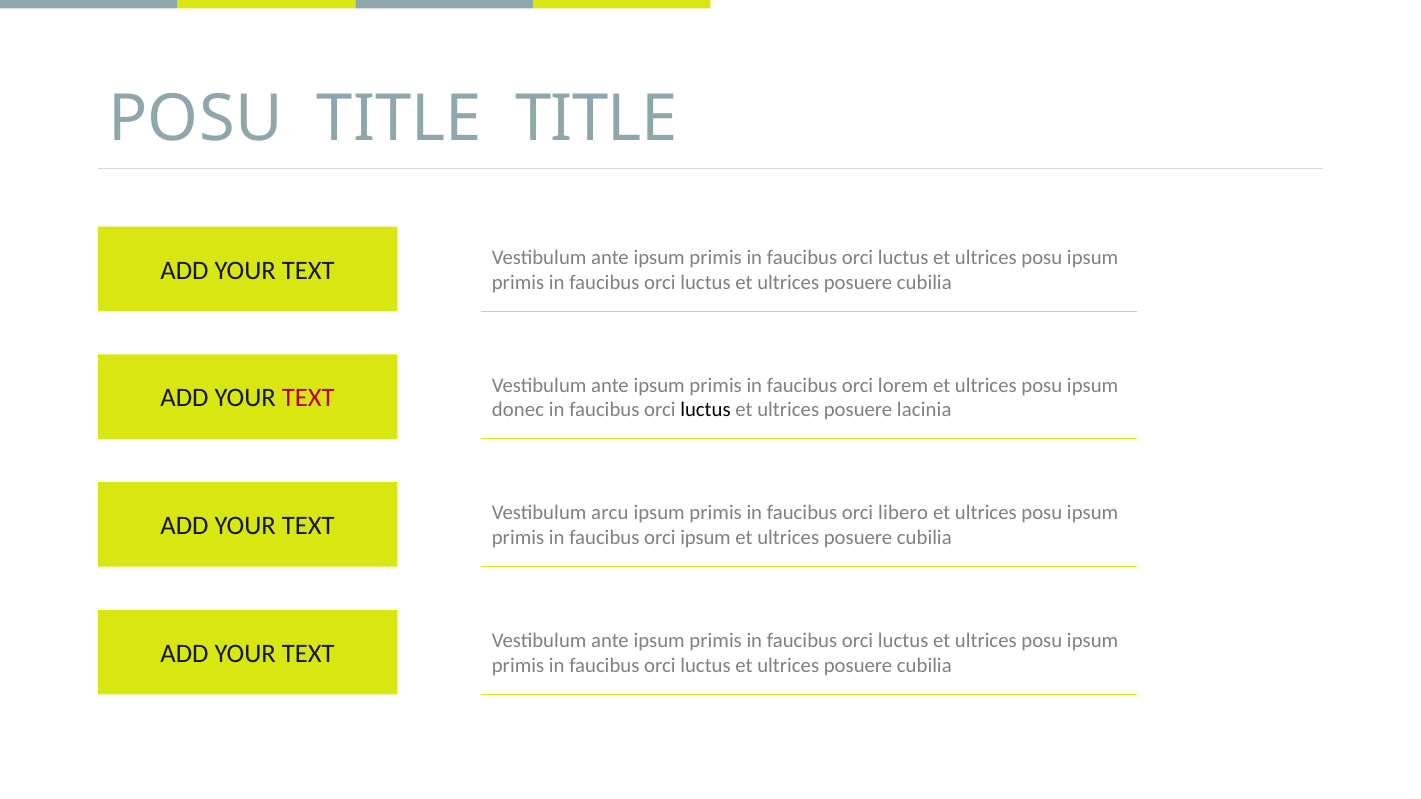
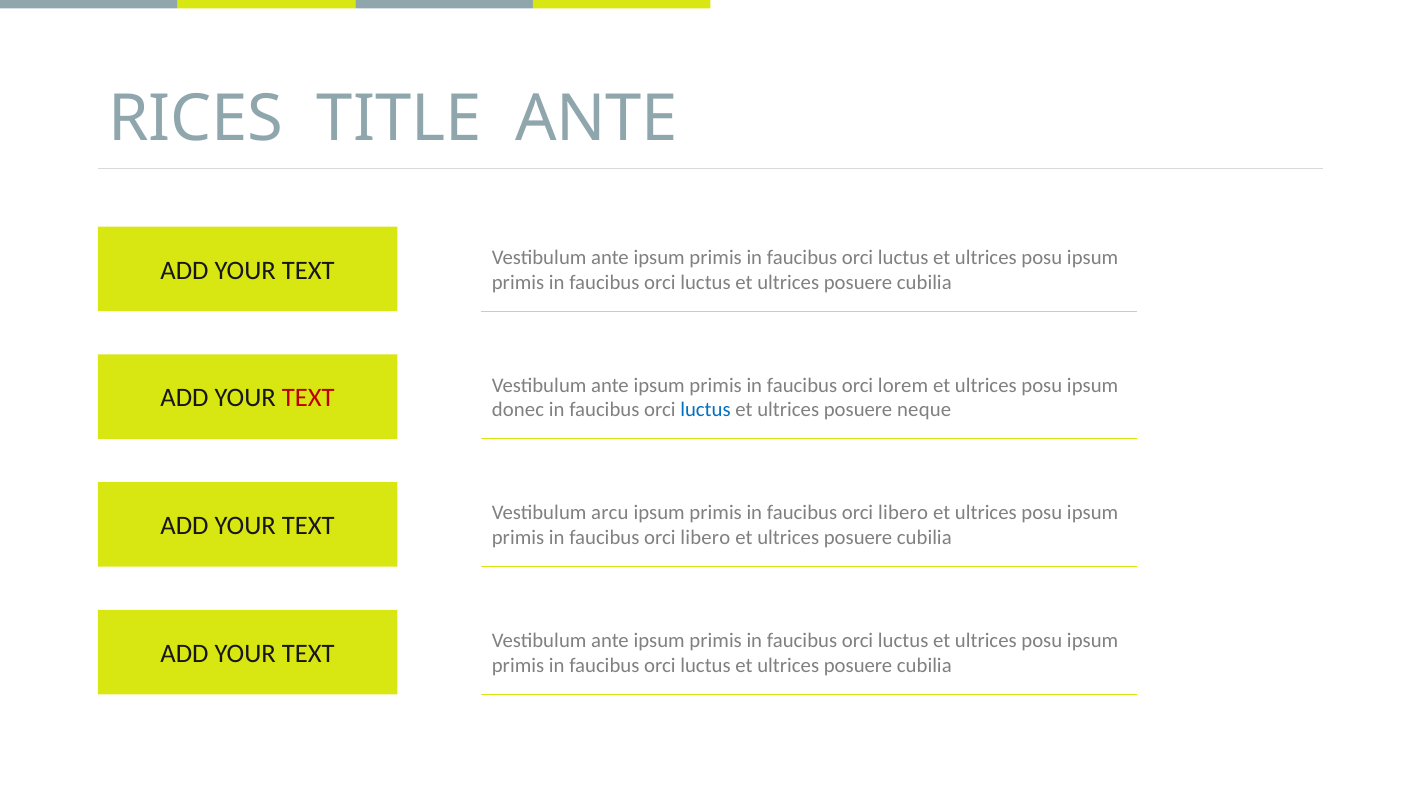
POSU at (196, 119): POSU -> RICES
TITLE TITLE: TITLE -> ANTE
luctus at (705, 410) colour: black -> blue
lacinia: lacinia -> neque
ipsum at (706, 538): ipsum -> libero
